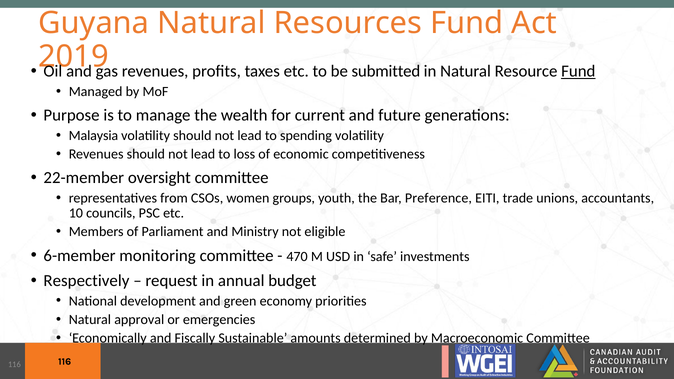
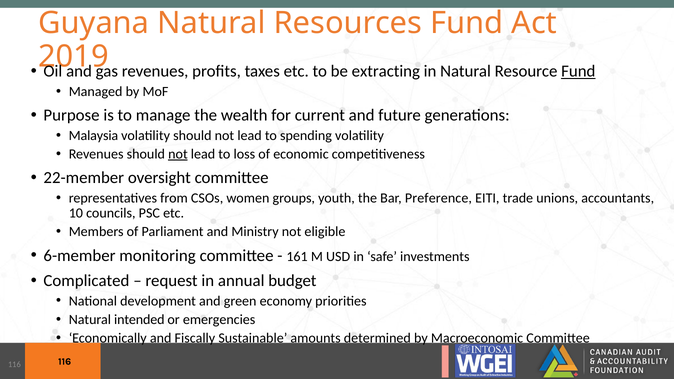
submitted: submitted -> extracting
not at (178, 154) underline: none -> present
470: 470 -> 161
Respectively: Respectively -> Complicated
approval: approval -> intended
